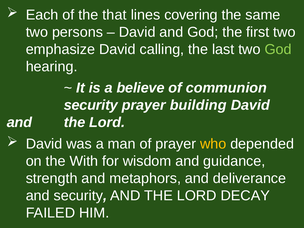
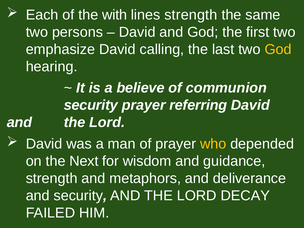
that: that -> with
lines covering: covering -> strength
God at (278, 49) colour: light green -> yellow
building: building -> referring
With: With -> Next
